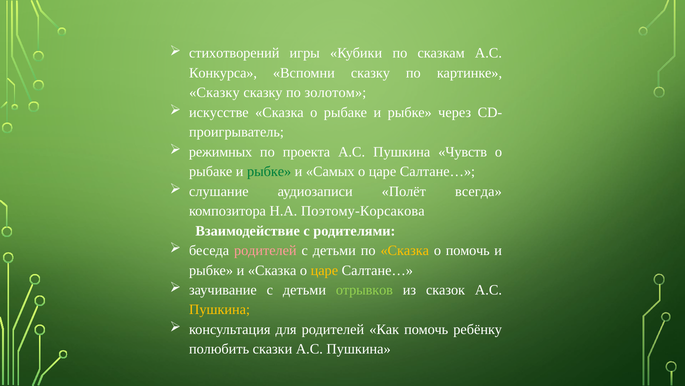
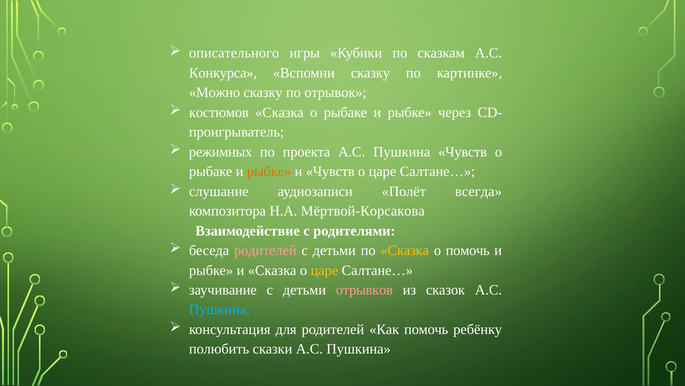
стихотворений: стихотворений -> описательного
Сказку at (214, 93): Сказку -> Можно
золотом: золотом -> отрывок
искусстве: искусстве -> костюмов
рыбке at (269, 171) colour: green -> orange
и Самых: Самых -> Чувств
Поэтому-Корсакова: Поэтому-Корсакова -> Мёртвой-Корсакова
отрывков colour: light green -> pink
Пушкина at (220, 309) colour: yellow -> light blue
